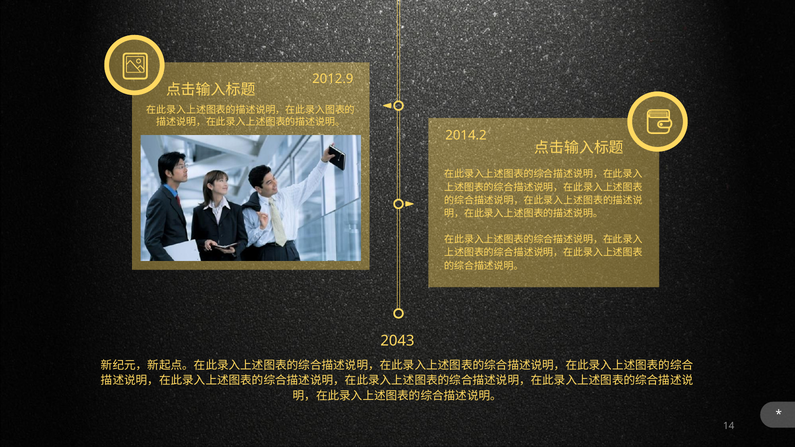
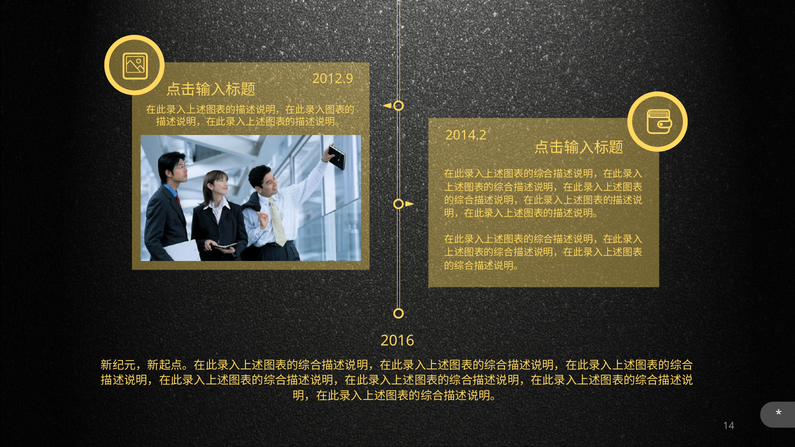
2043: 2043 -> 2016
